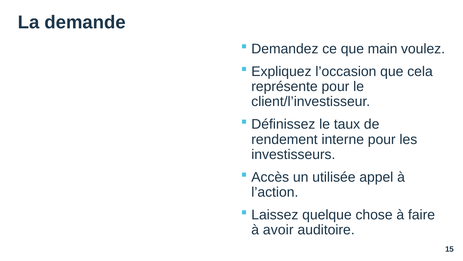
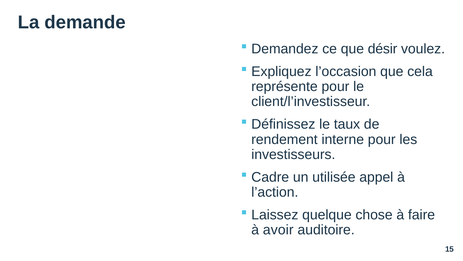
main: main -> désir
Accès: Accès -> Cadre
